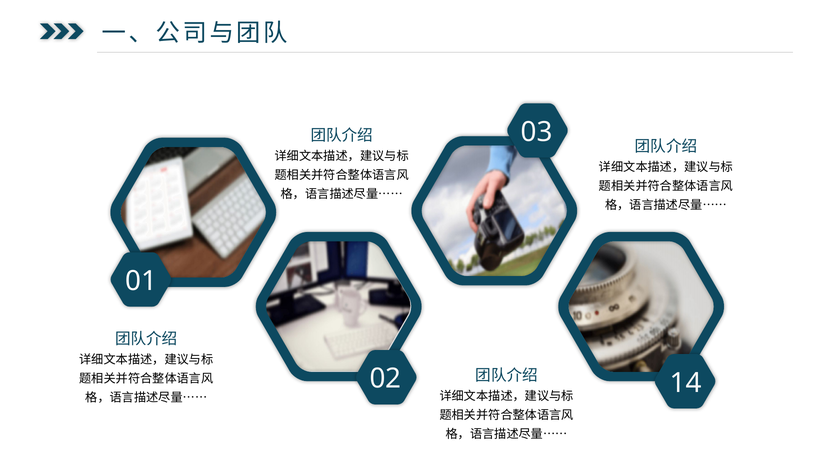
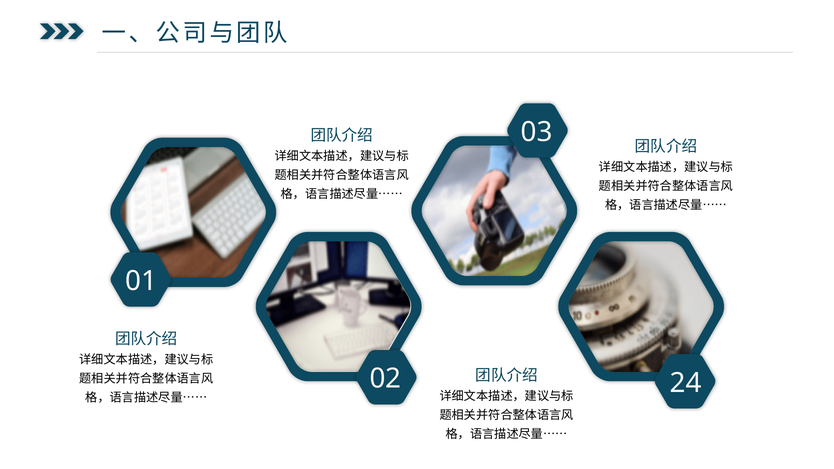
14: 14 -> 24
